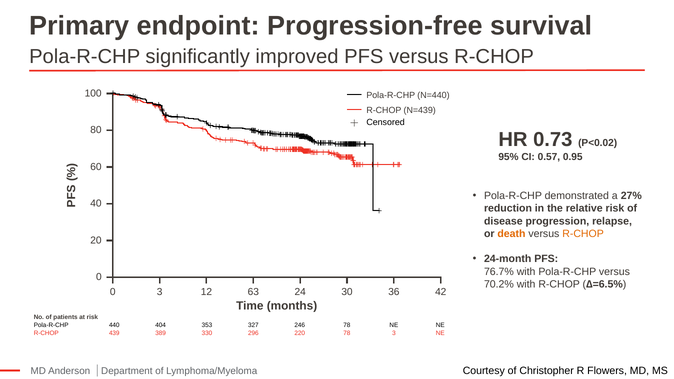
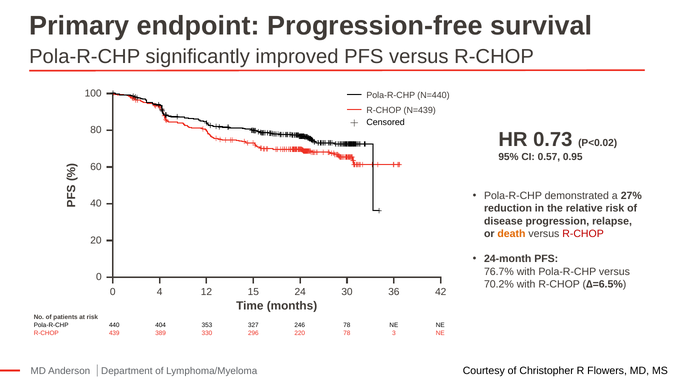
R-CHOP at (583, 234) colour: orange -> red
0 3: 3 -> 4
63: 63 -> 15
